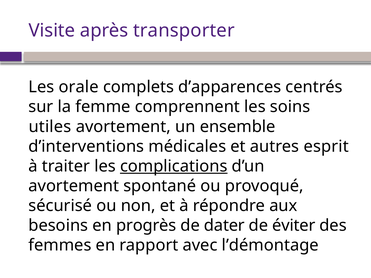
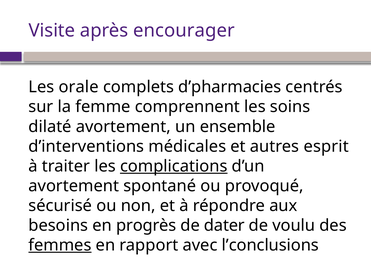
transporter: transporter -> encourager
d’apparences: d’apparences -> d’pharmacies
utiles: utiles -> dilaté
éviter: éviter -> voulu
femmes underline: none -> present
l’démontage: l’démontage -> l’conclusions
